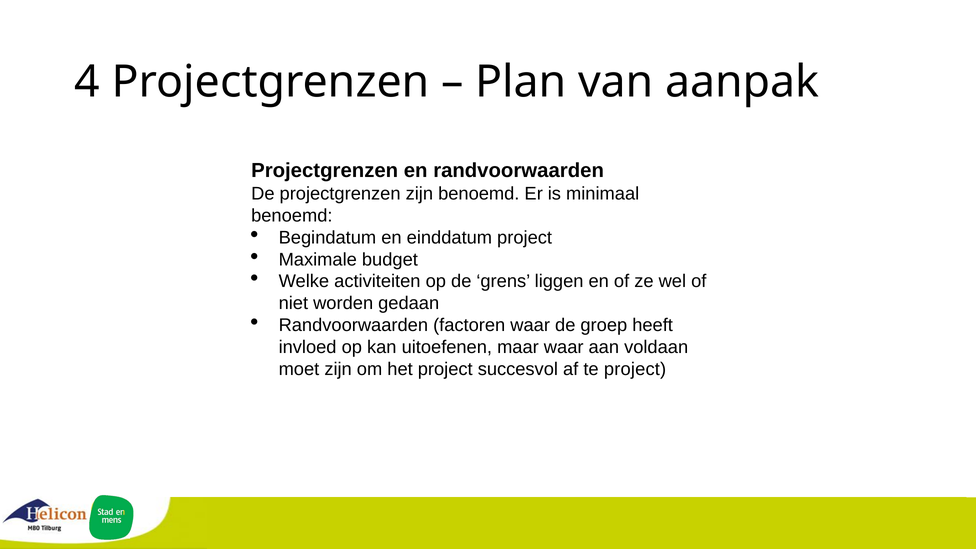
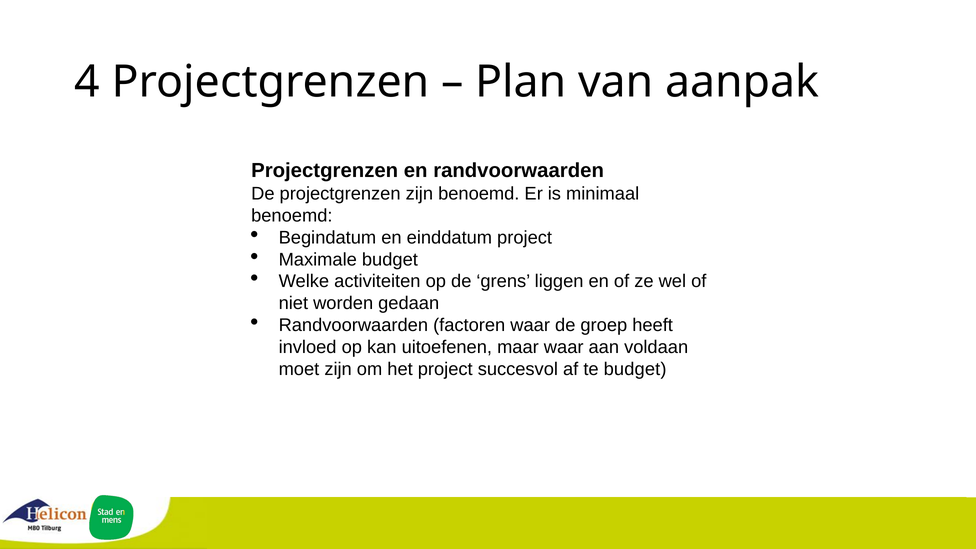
te project: project -> budget
